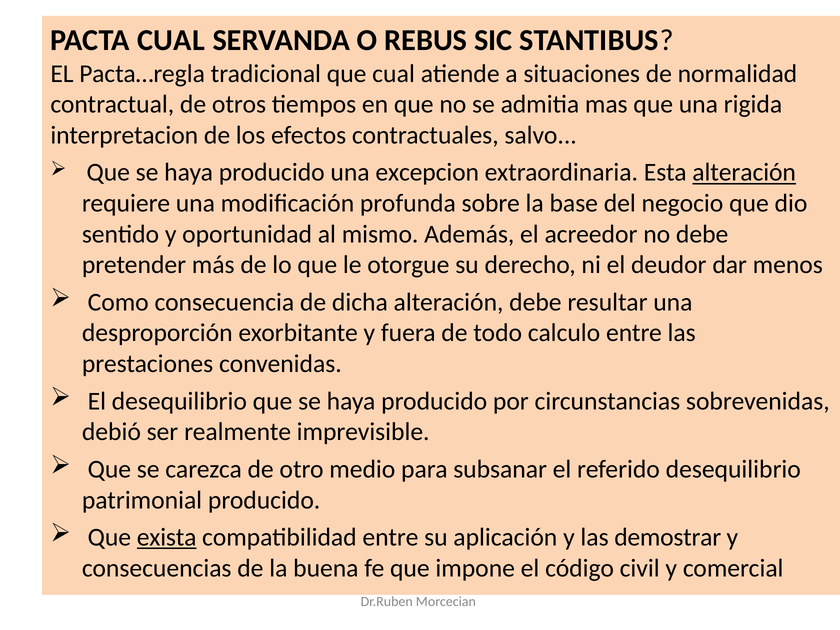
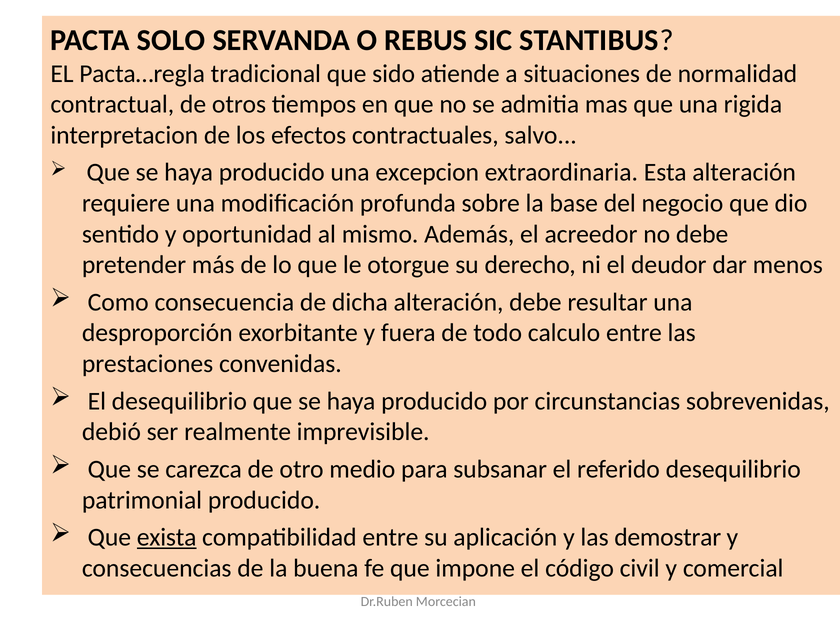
PACTA CUAL: CUAL -> SOLO
que cual: cual -> sido
alteración at (744, 173) underline: present -> none
